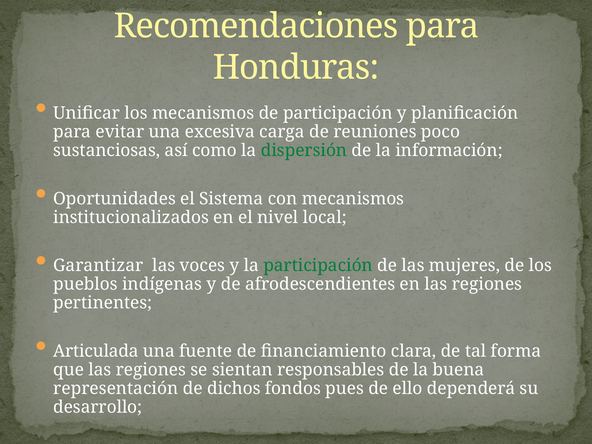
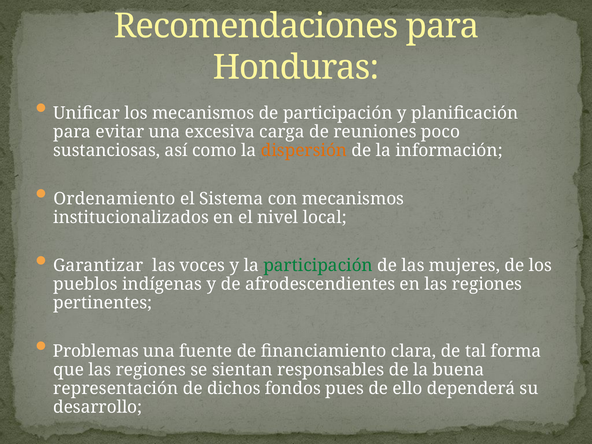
dispersión colour: green -> orange
Oportunidades: Oportunidades -> Ordenamiento
Articulada: Articulada -> Problemas
